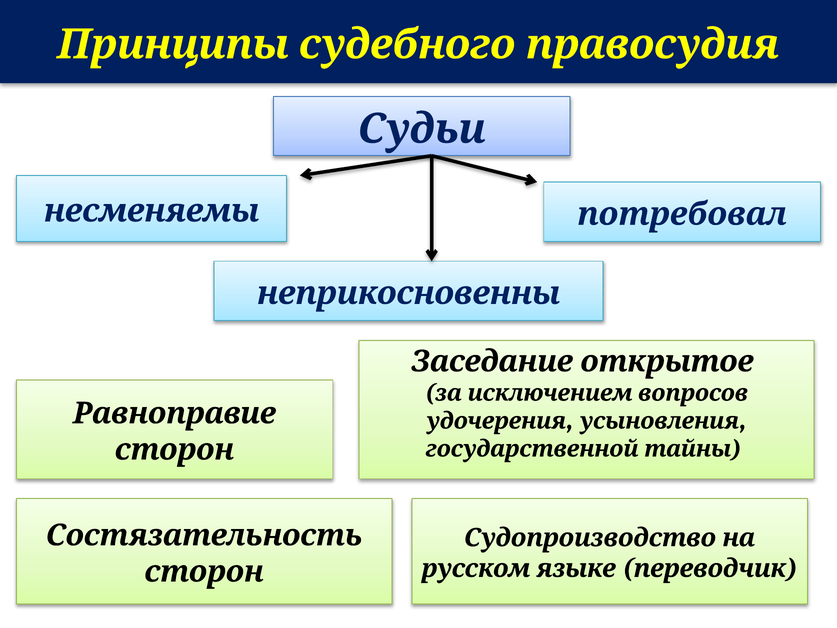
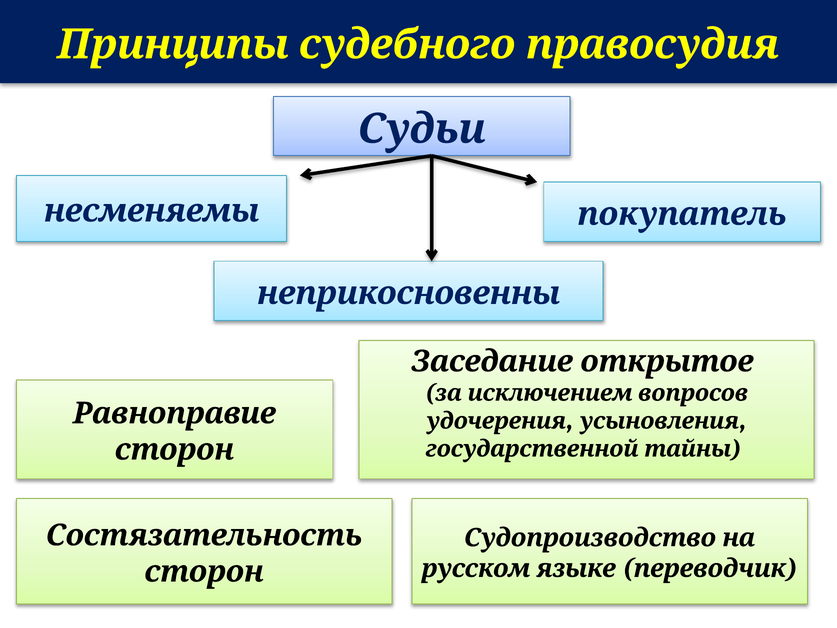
потребовал: потребовал -> покупатель
